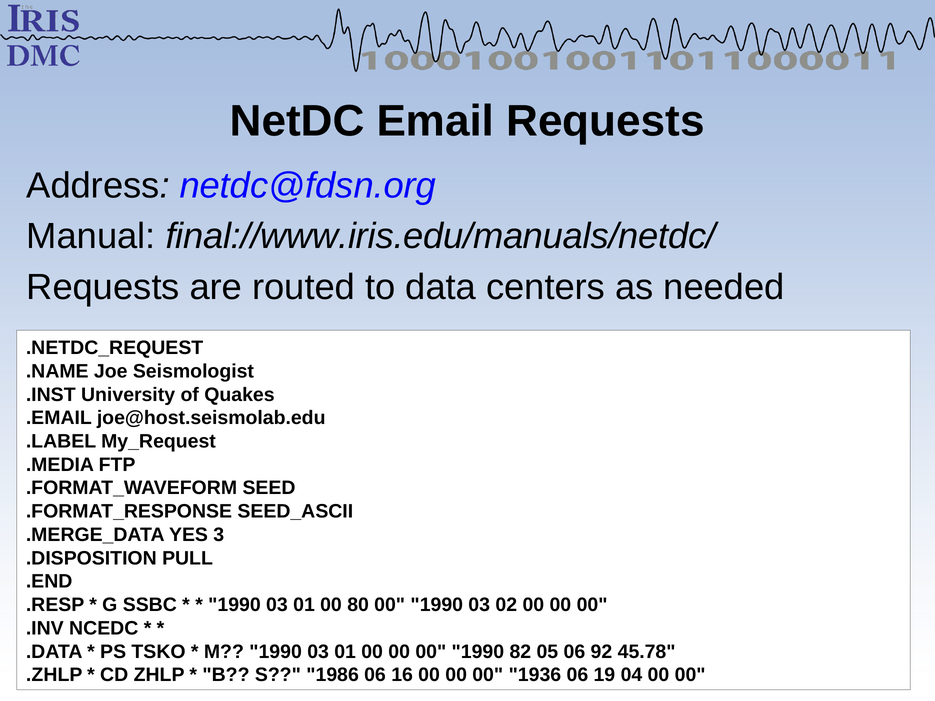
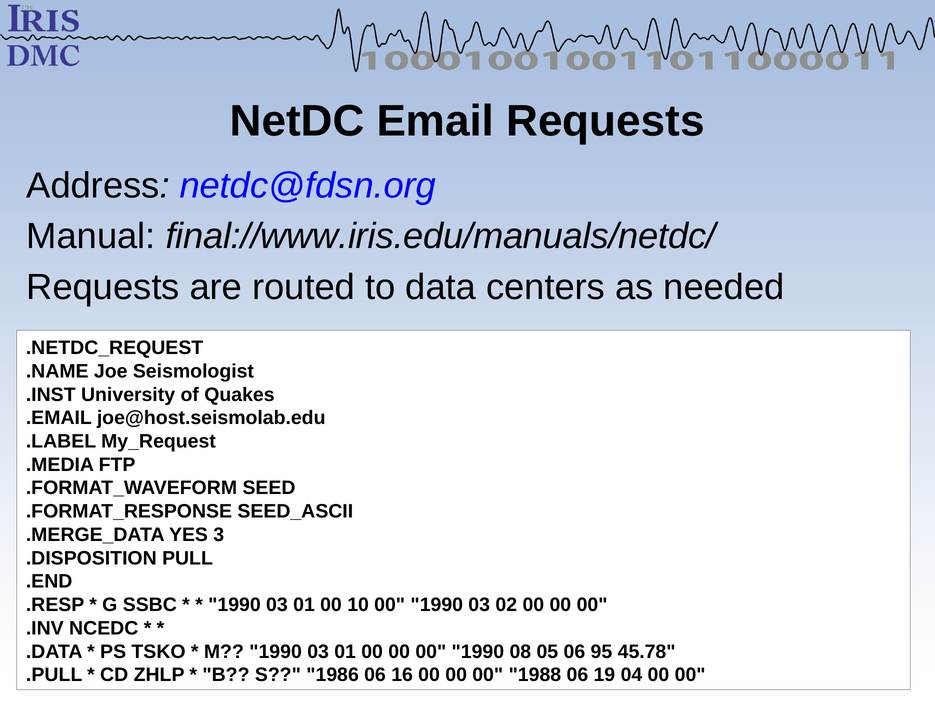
80: 80 -> 10
82: 82 -> 08
92: 92 -> 95
.ZHLP: .ZHLP -> .PULL
1936: 1936 -> 1988
